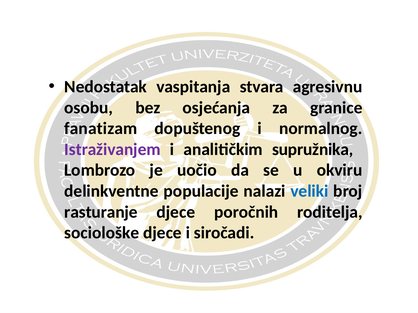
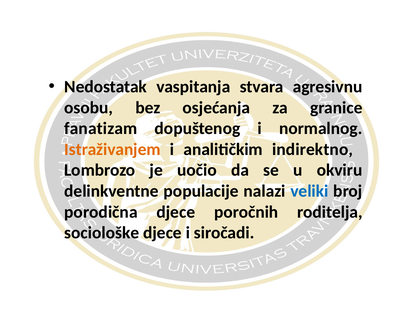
Istraživanjem colour: purple -> orange
supružnika: supružnika -> indirektno
rasturanje: rasturanje -> porodična
